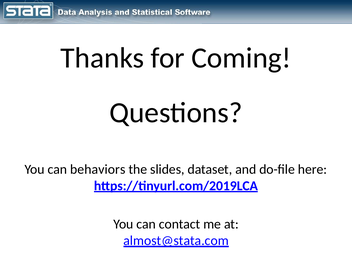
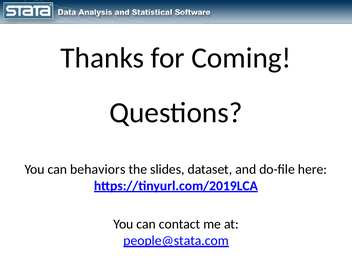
almost@stata.com: almost@stata.com -> people@stata.com
